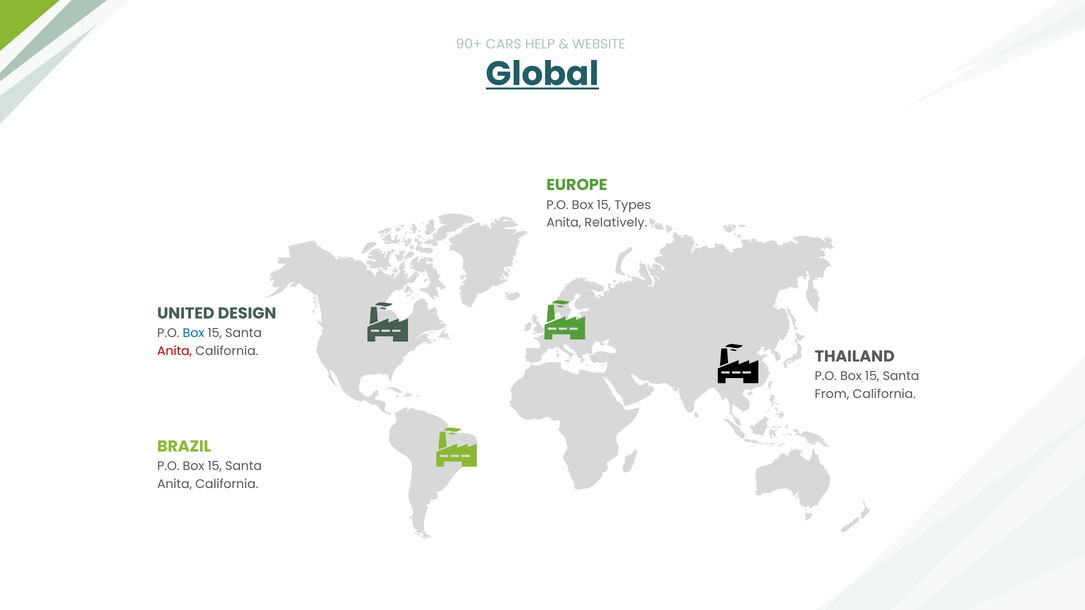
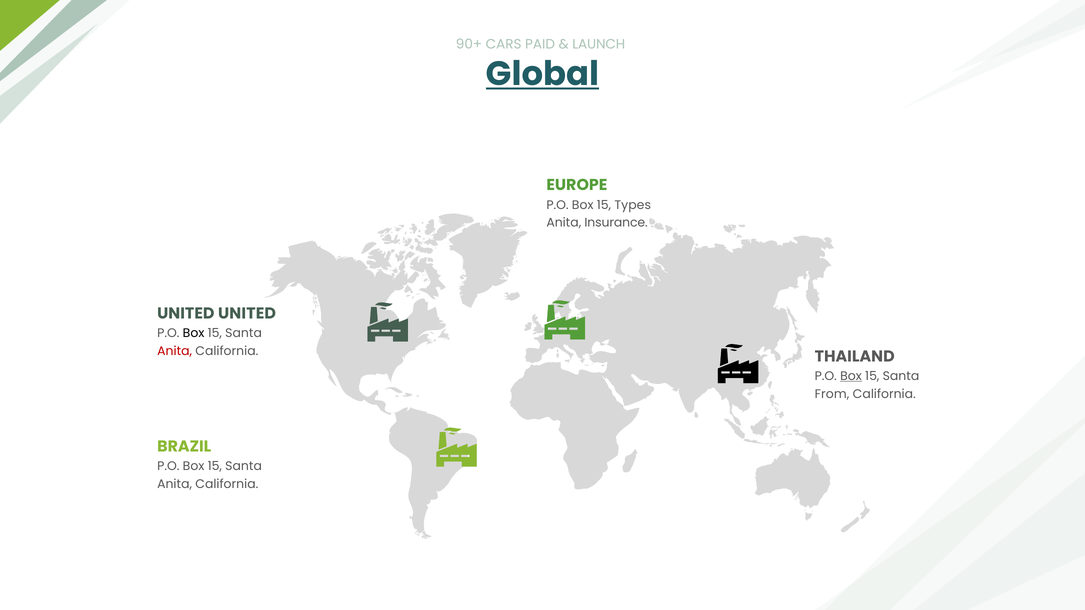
HELP: HELP -> PAID
WEBSITE: WEBSITE -> LAUNCH
Relatively: Relatively -> Insurance
UNITED DESIGN: DESIGN -> UNITED
Box at (194, 333) colour: blue -> black
Box at (851, 376) underline: none -> present
